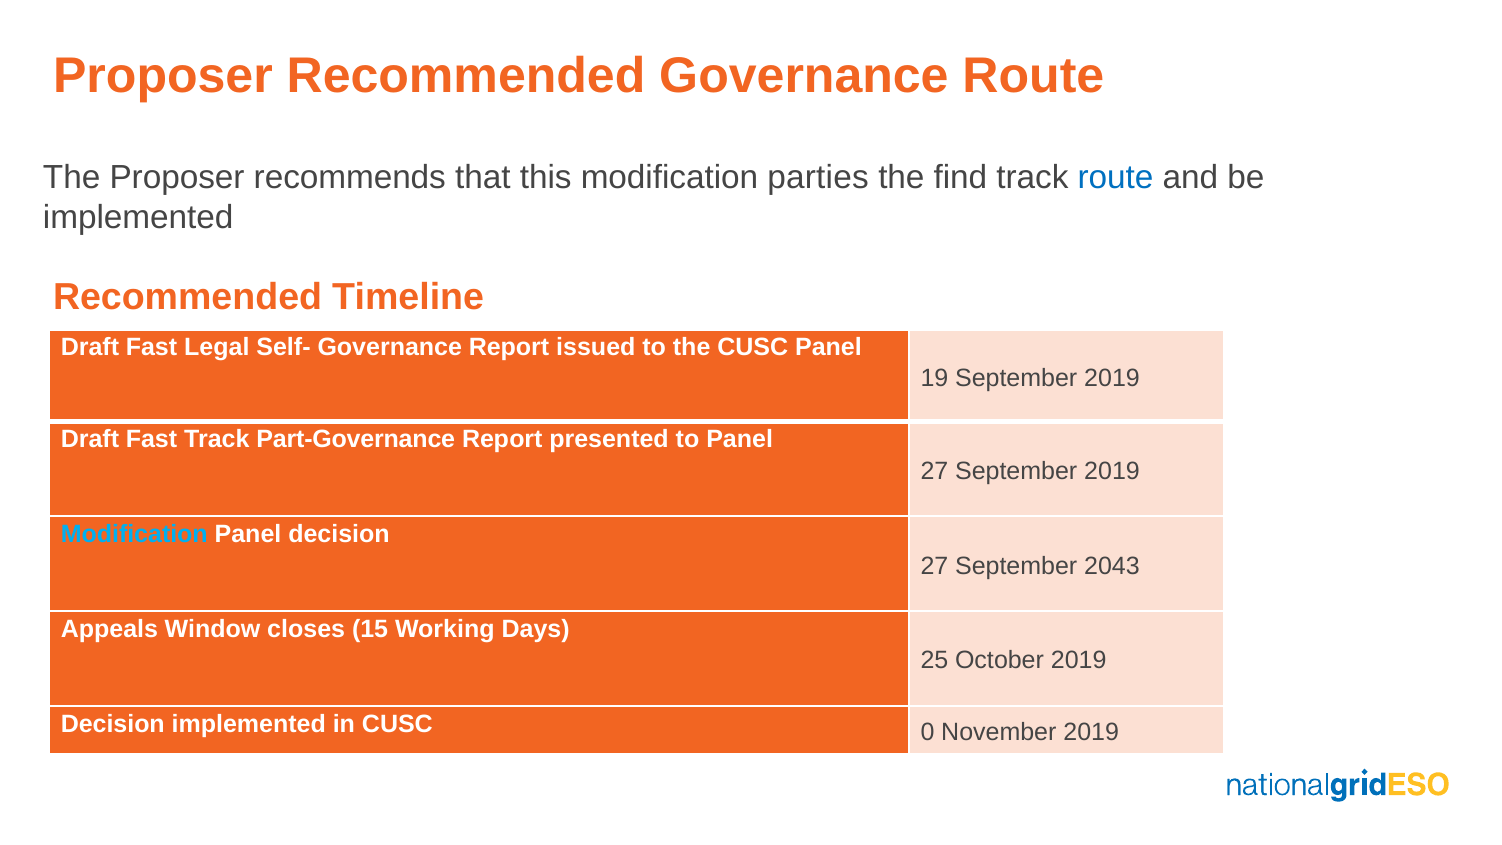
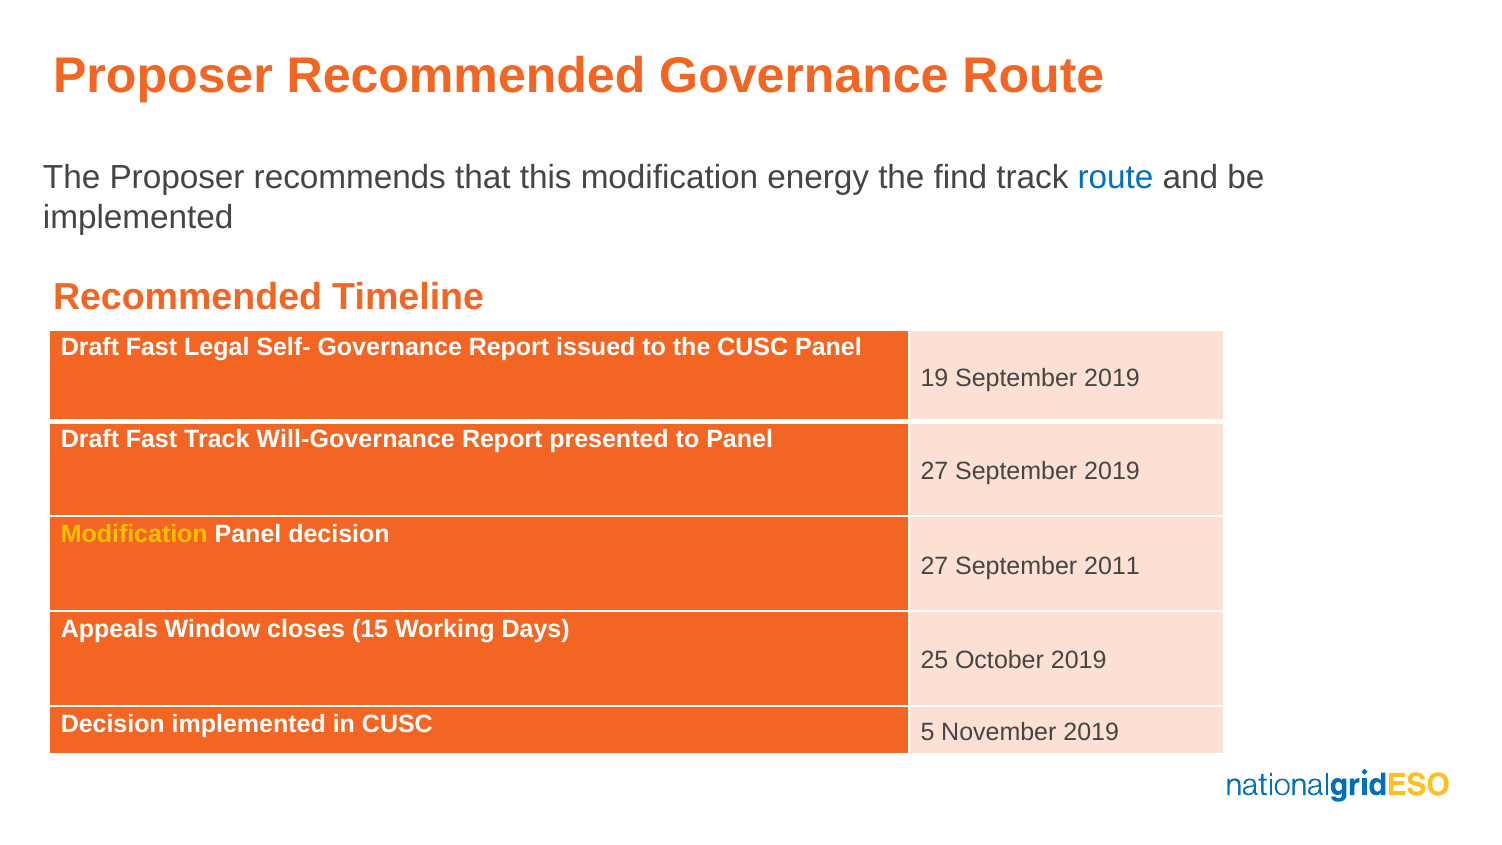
parties: parties -> energy
Part-Governance: Part-Governance -> Will-Governance
Modification at (134, 534) colour: light blue -> yellow
2043: 2043 -> 2011
0: 0 -> 5
